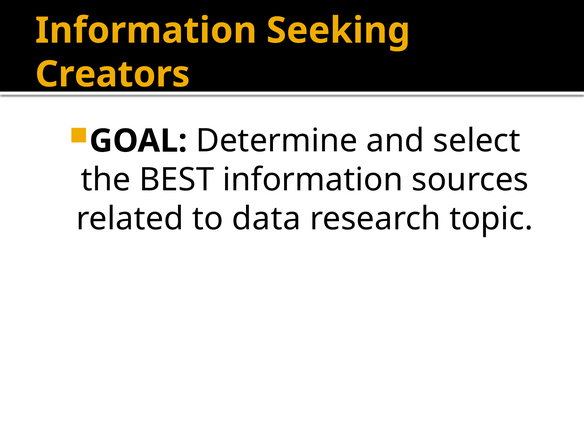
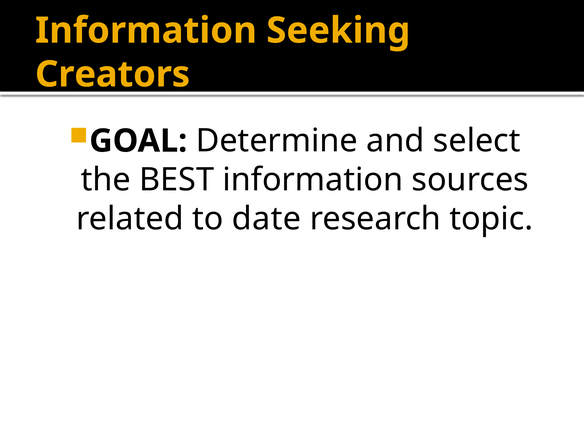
data: data -> date
